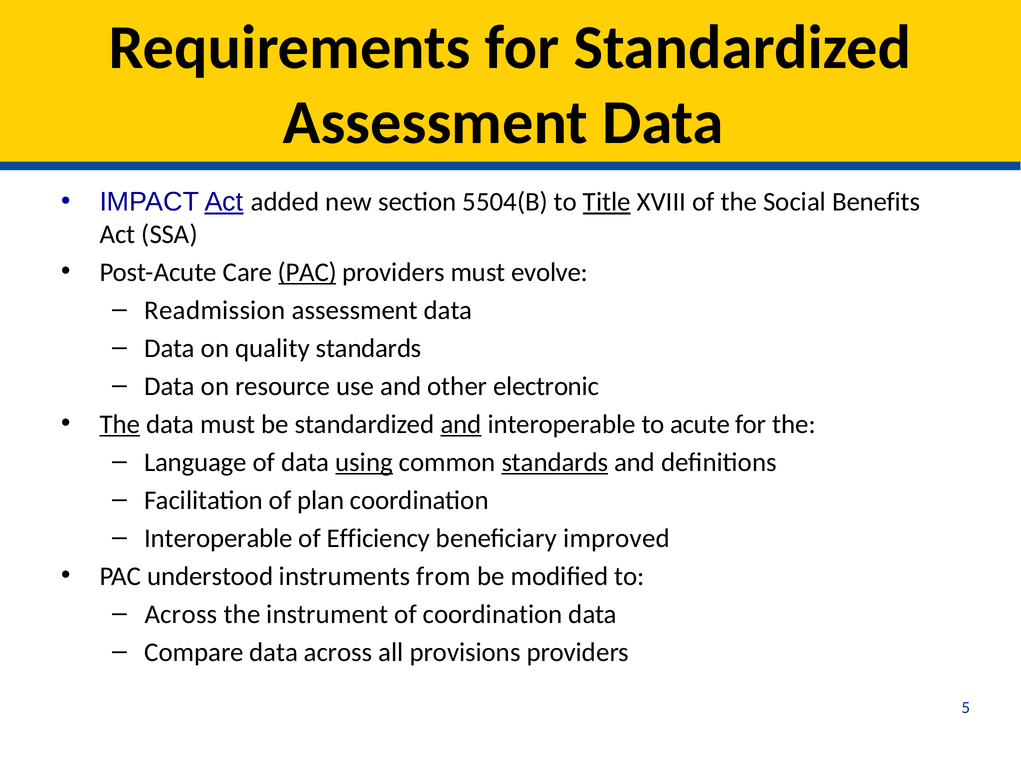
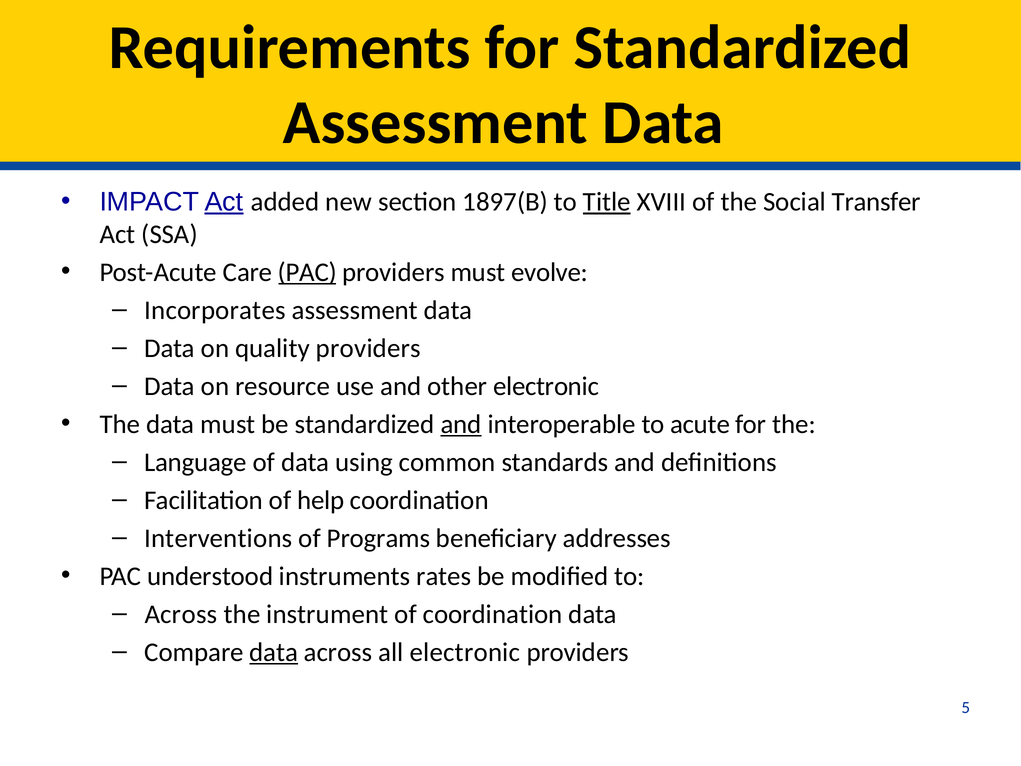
5504(B: 5504(B -> 1897(B
Benefits: Benefits -> Transfer
Readmission: Readmission -> Incorporates
quality standards: standards -> providers
The at (120, 424) underline: present -> none
using underline: present -> none
standards at (555, 462) underline: present -> none
plan: plan -> help
Interoperable at (218, 538): Interoperable -> Interventions
Efficiency: Efficiency -> Programs
improved: improved -> addresses
from: from -> rates
data at (274, 652) underline: none -> present
all provisions: provisions -> electronic
